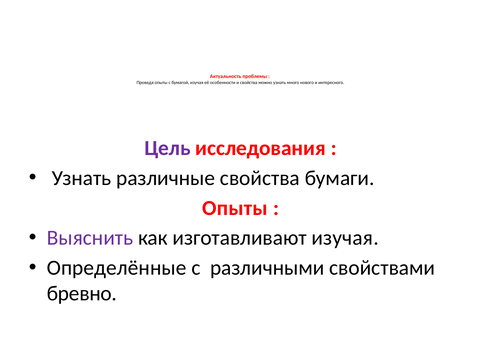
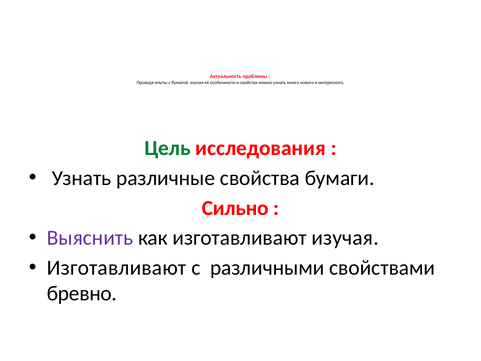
Цель colour: purple -> green
Опыты at (235, 208): Опыты -> Сильно
Определённые at (117, 268): Определённые -> Изготавливают
